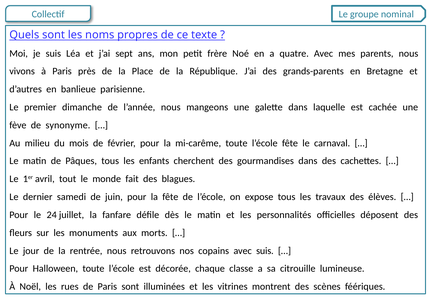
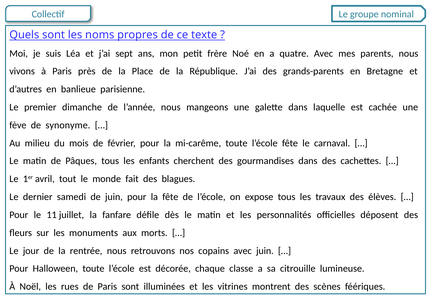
24: 24 -> 11
avec suis: suis -> juin
